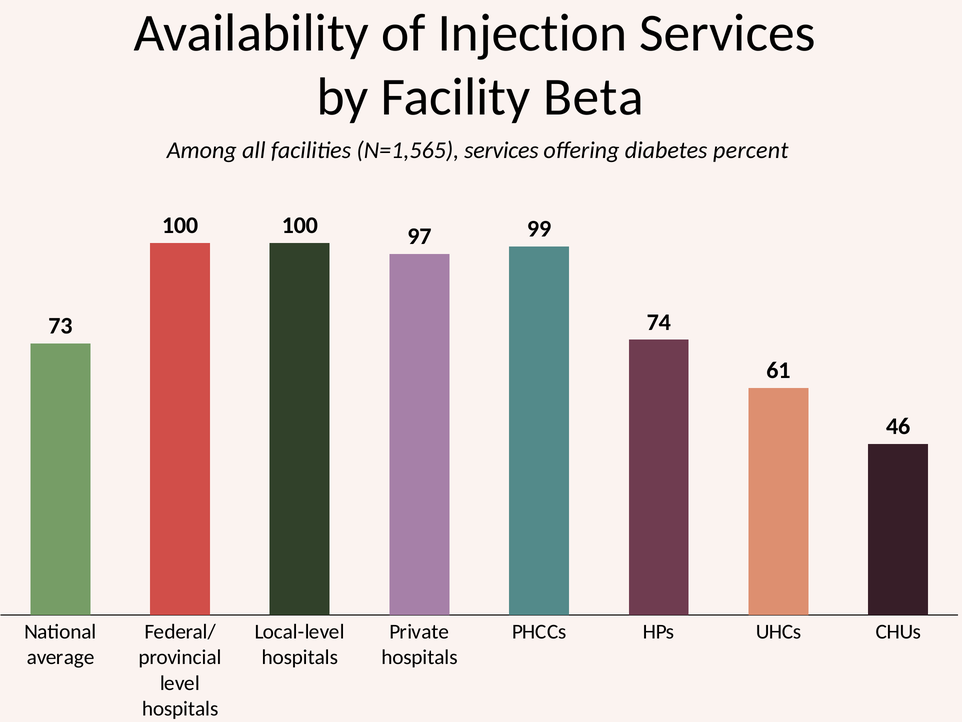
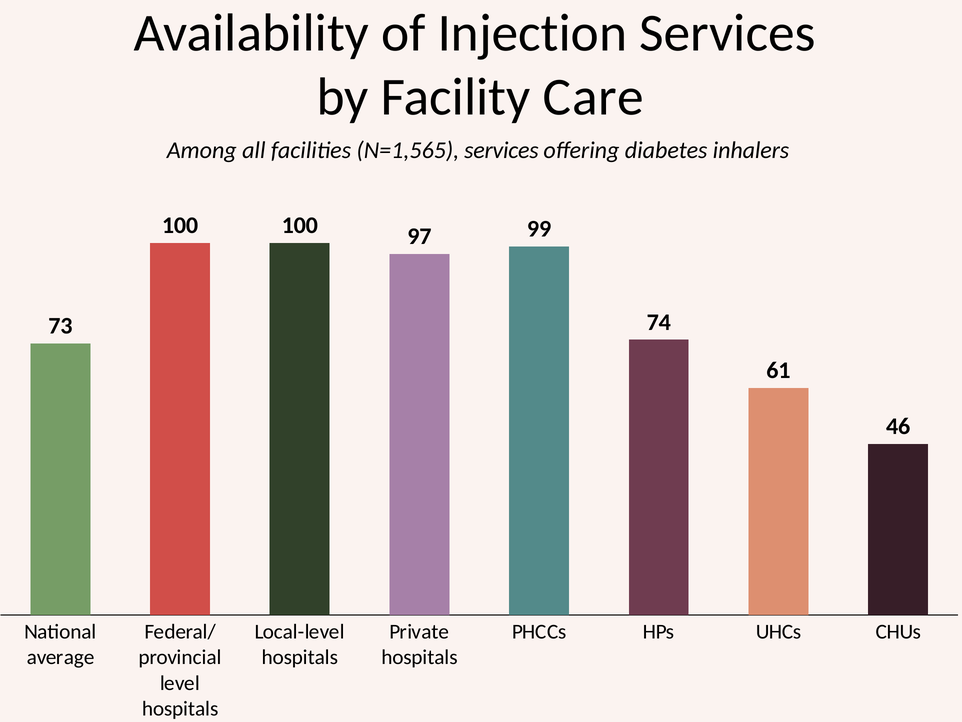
Beta: Beta -> Care
percent: percent -> inhalers
